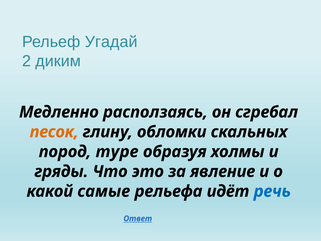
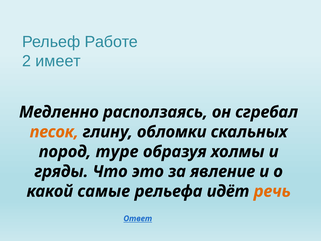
Угадай: Угадай -> Работе
диким: диким -> имеет
речь colour: blue -> orange
